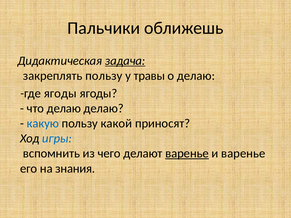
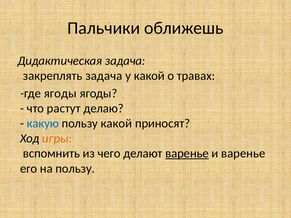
задача at (125, 61) underline: present -> none
закреплять пользу: пользу -> задача
у травы: травы -> какой
о делаю: делаю -> травах
что делаю: делаю -> растут
игры colour: blue -> orange
на знания: знания -> пользу
